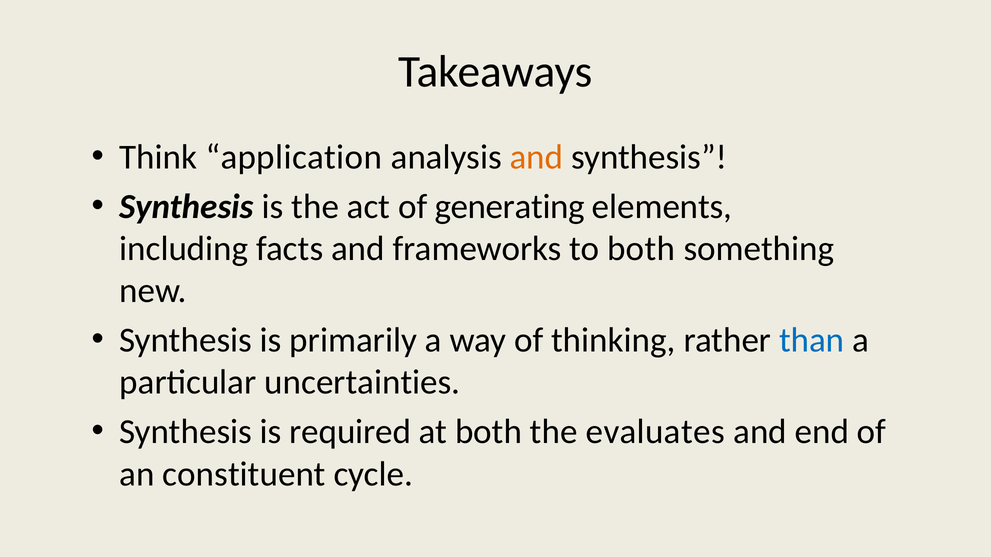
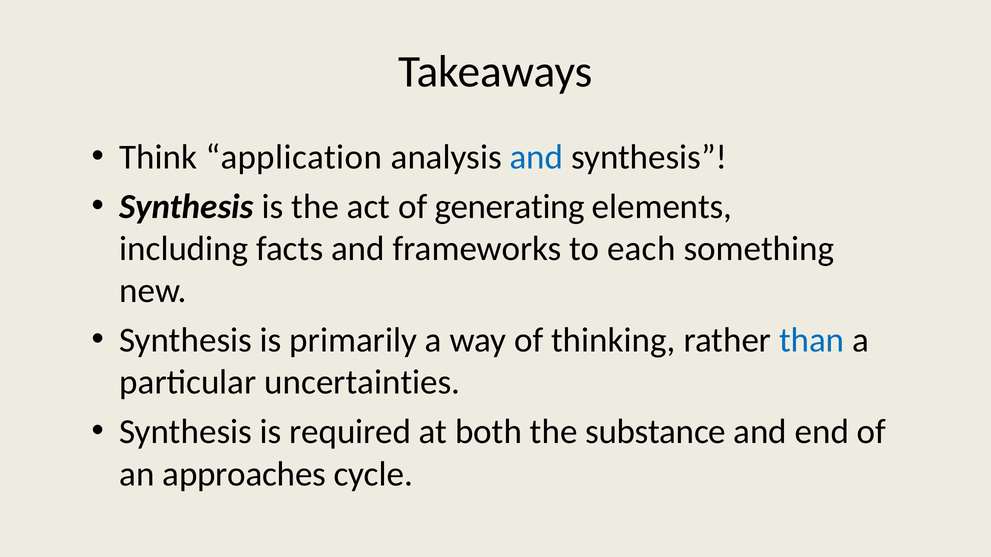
and at (536, 157) colour: orange -> blue
to both: both -> each
evaluates: evaluates -> substance
constituent: constituent -> approaches
